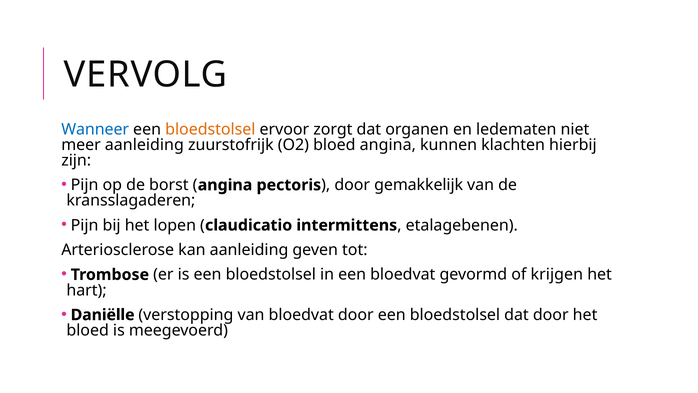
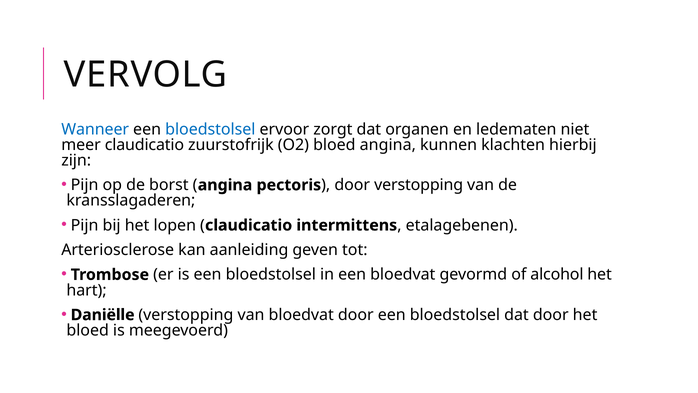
bloedstolsel at (210, 129) colour: orange -> blue
meer aanleiding: aanleiding -> claudicatio
door gemakkelijk: gemakkelijk -> verstopping
krijgen: krijgen -> alcohol
